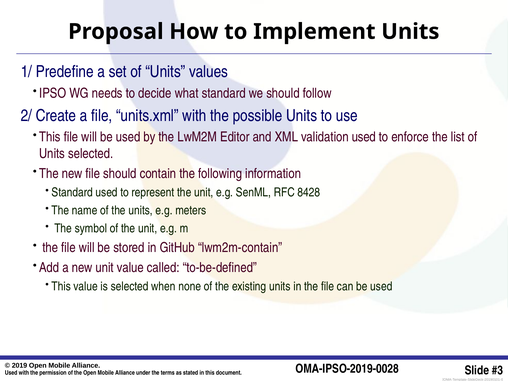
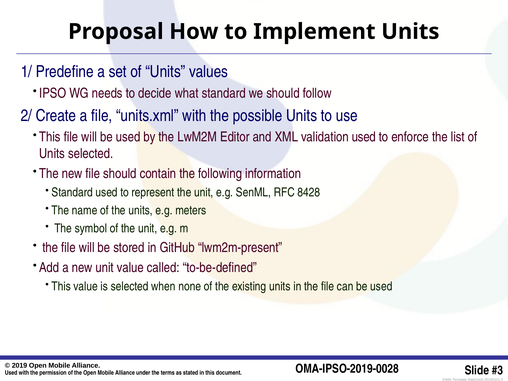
lwm2m-contain: lwm2m-contain -> lwm2m-present
